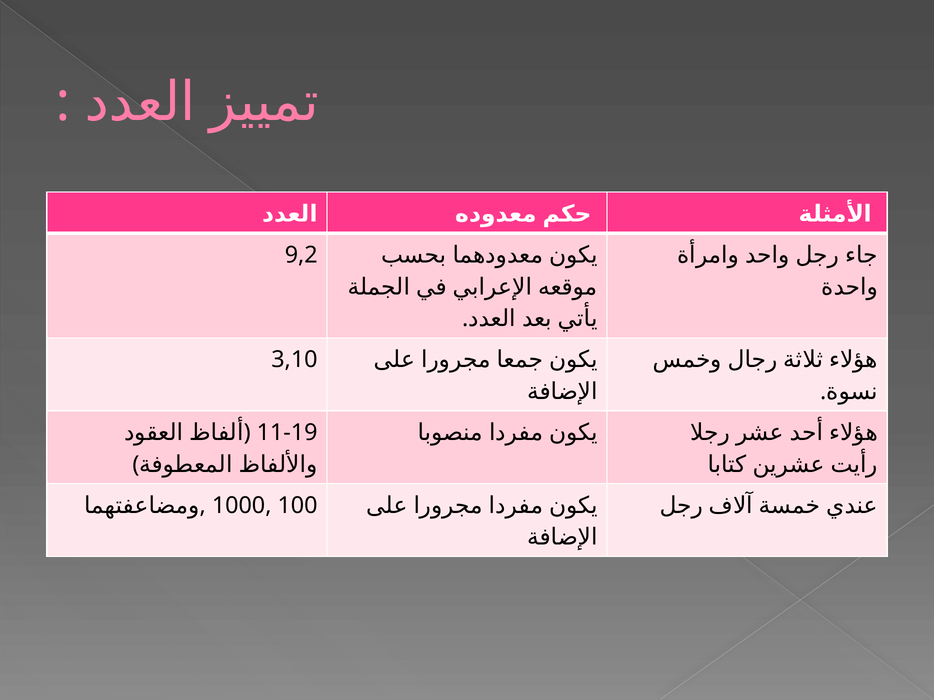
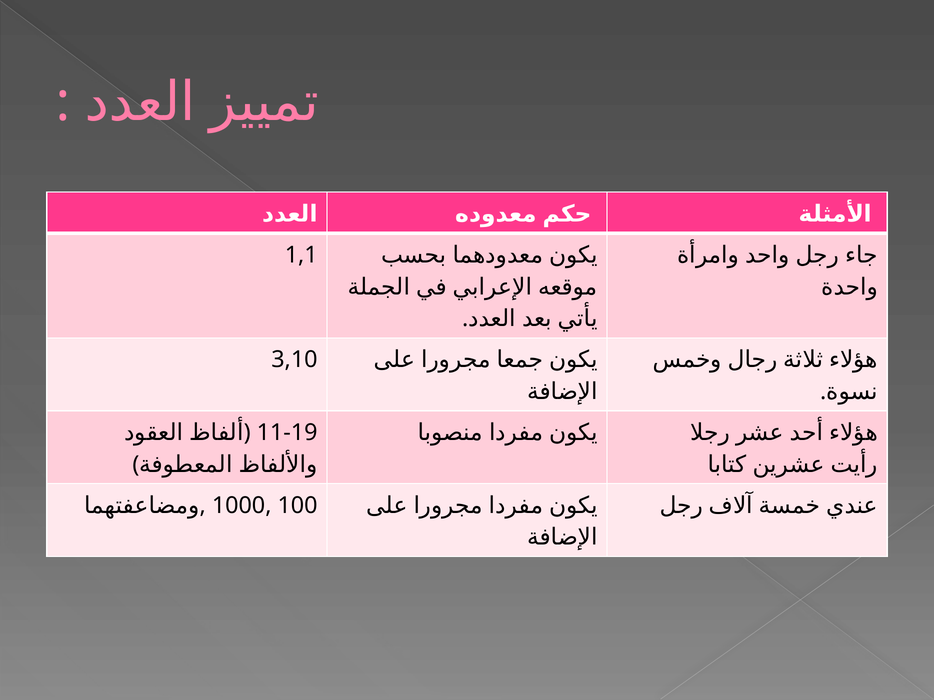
9,2: 9,2 -> 1,1
